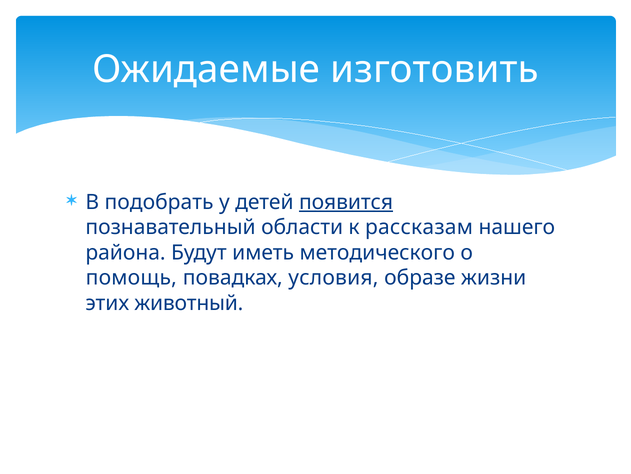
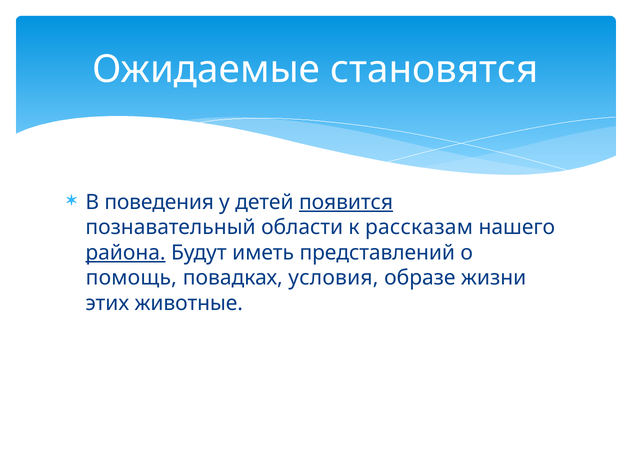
изготовить: изготовить -> становятся
подобрать: подобрать -> поведения
района underline: none -> present
методического: методического -> представлений
животный: животный -> животные
